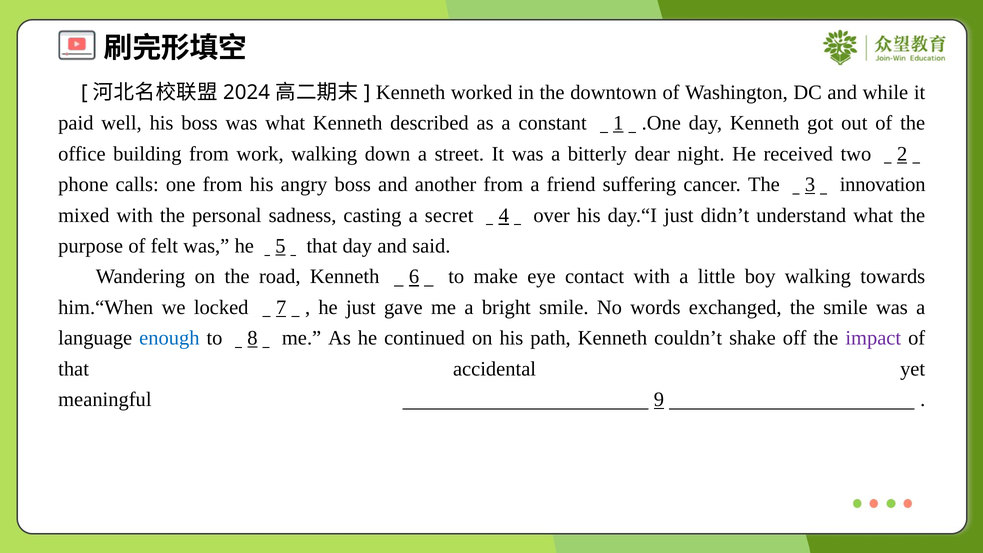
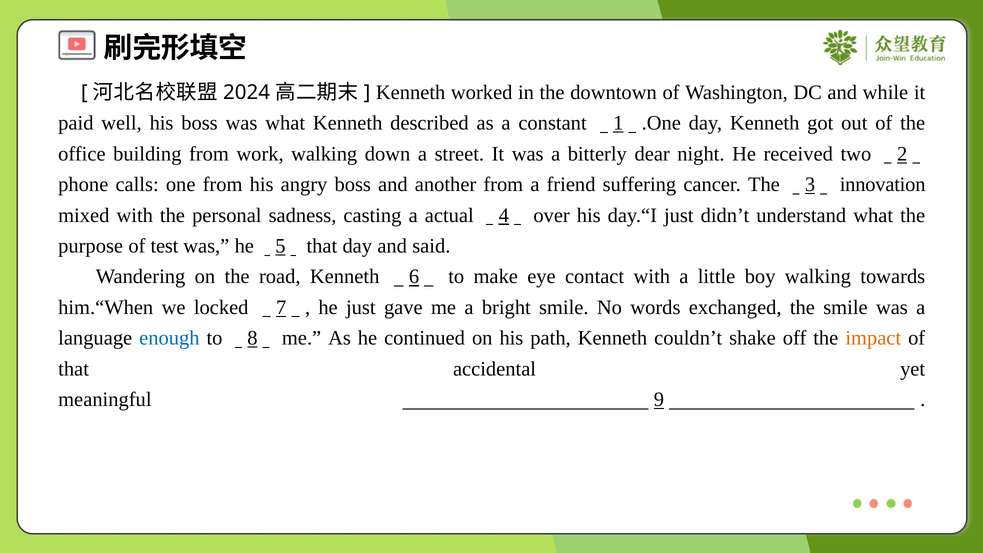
secret: secret -> actual
felt: felt -> test
impact colour: purple -> orange
